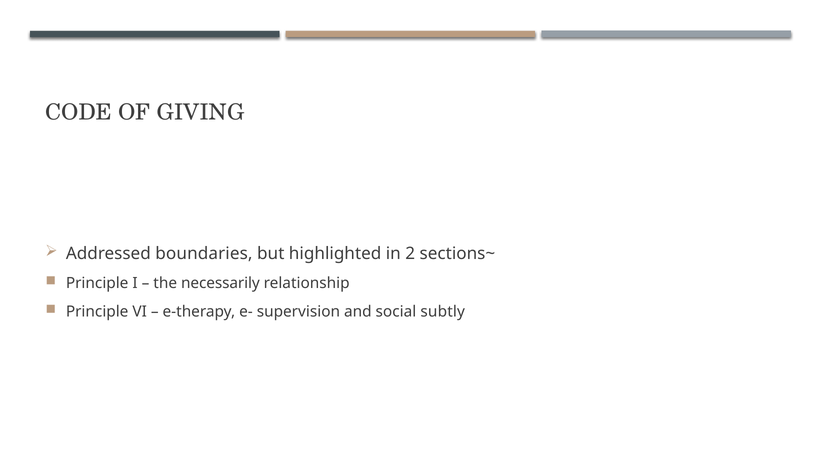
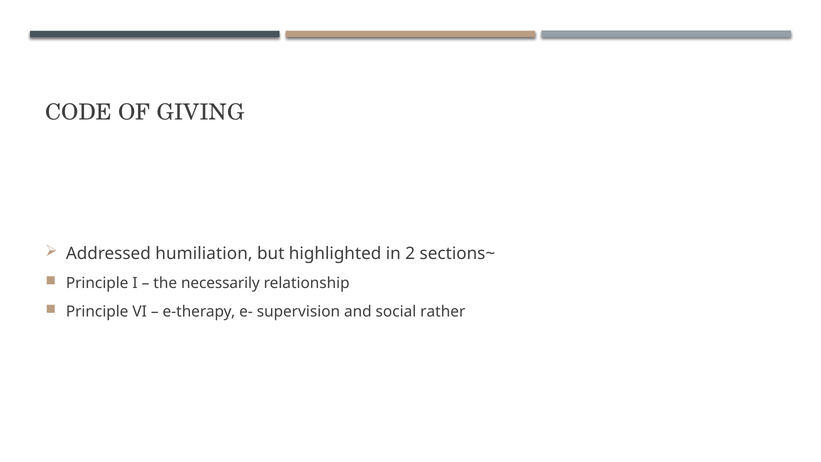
boundaries: boundaries -> humiliation
subtly: subtly -> rather
